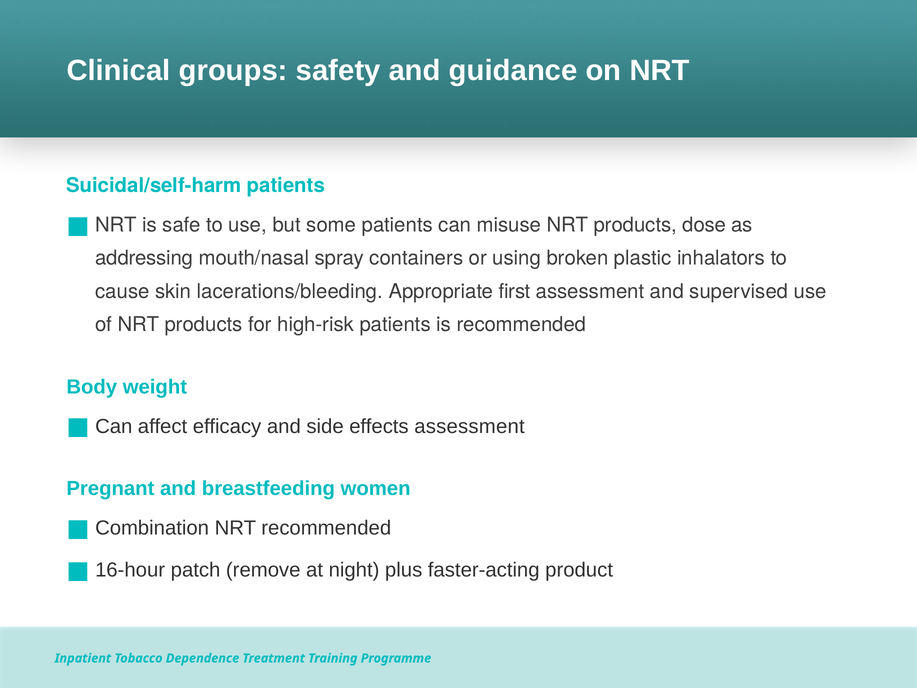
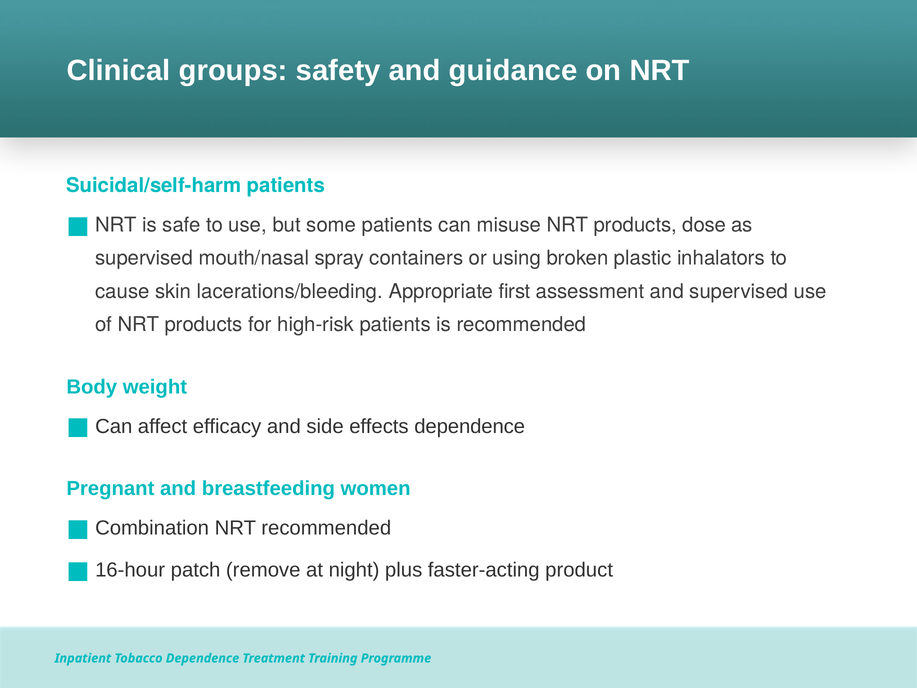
addressing at (144, 258): addressing -> supervised
effects assessment: assessment -> dependence
